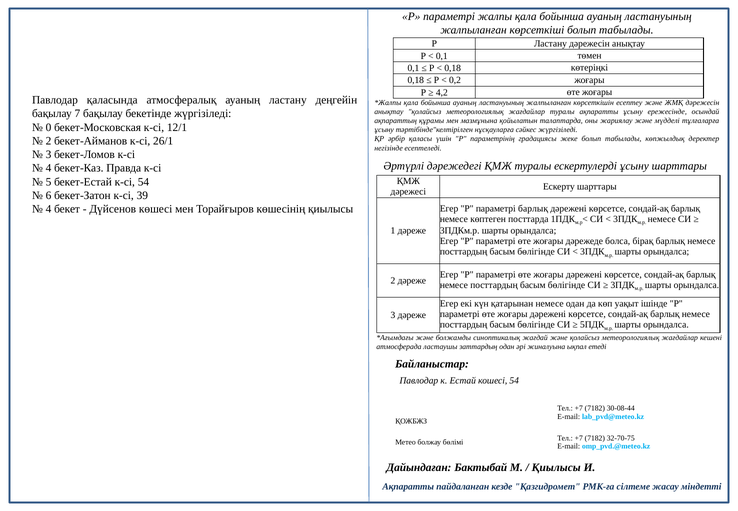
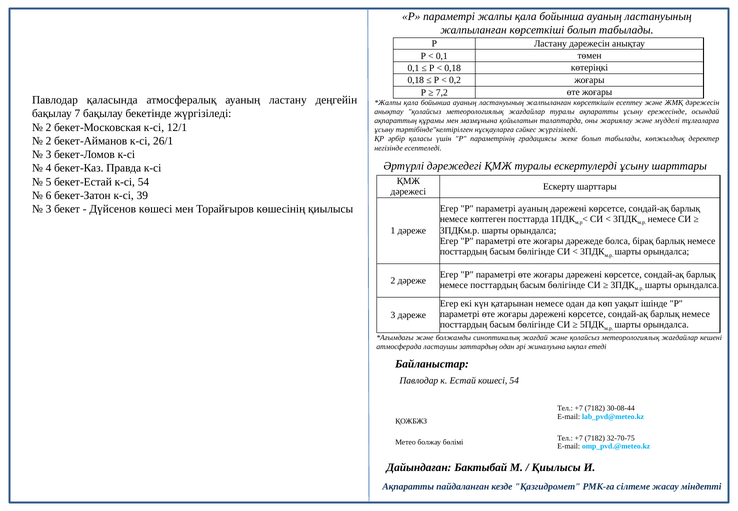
4,2: 4,2 -> 7,2
0 at (48, 127): 0 -> 2
4 at (48, 209): 4 -> 3
параметрі барлық: барлық -> ауаның
